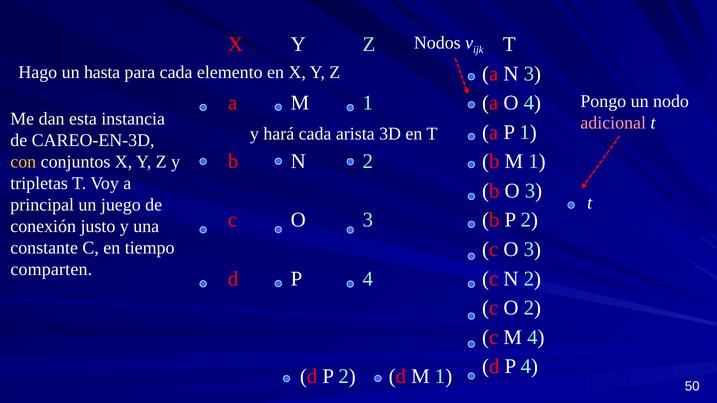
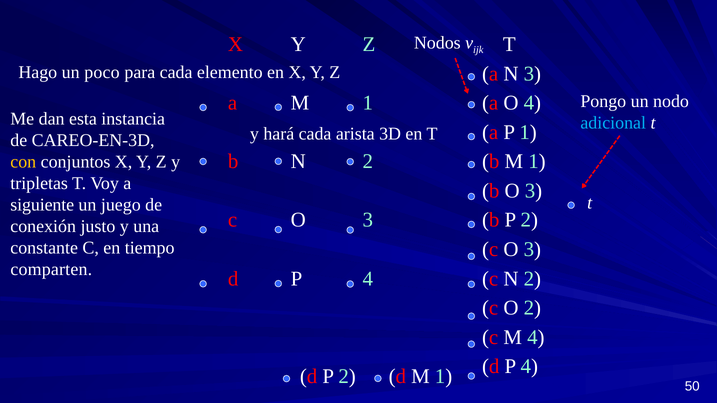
hasta: hasta -> poco
adicional colour: pink -> light blue
principal: principal -> siguiente
